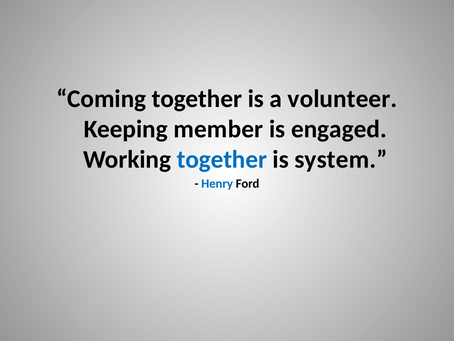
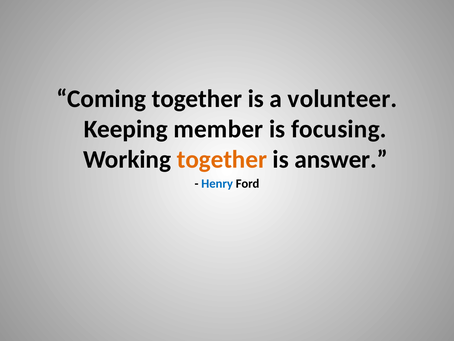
engaged: engaged -> focusing
together at (222, 159) colour: blue -> orange
system: system -> answer
